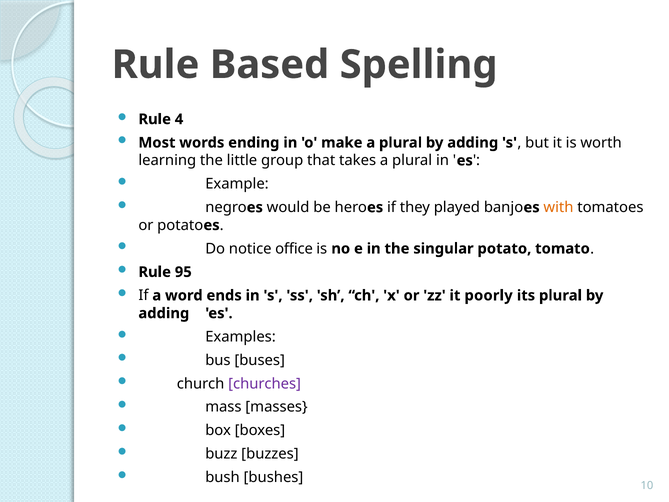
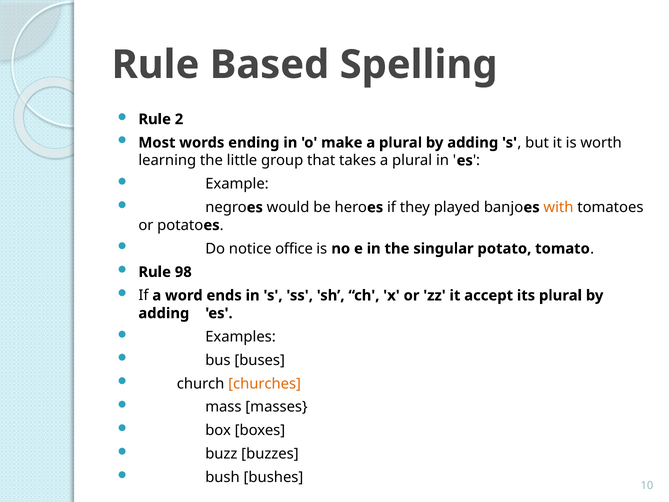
4: 4 -> 2
95: 95 -> 98
poorly: poorly -> accept
churches colour: purple -> orange
